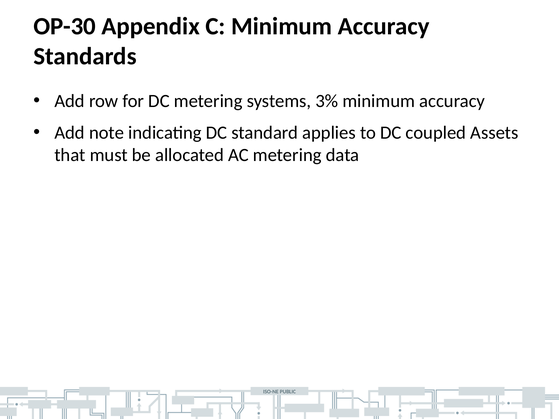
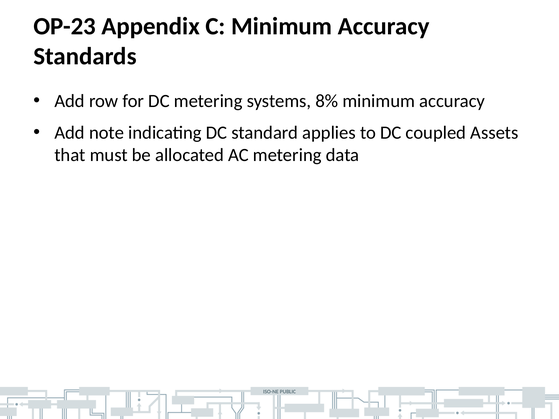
OP-30: OP-30 -> OP-23
3%: 3% -> 8%
